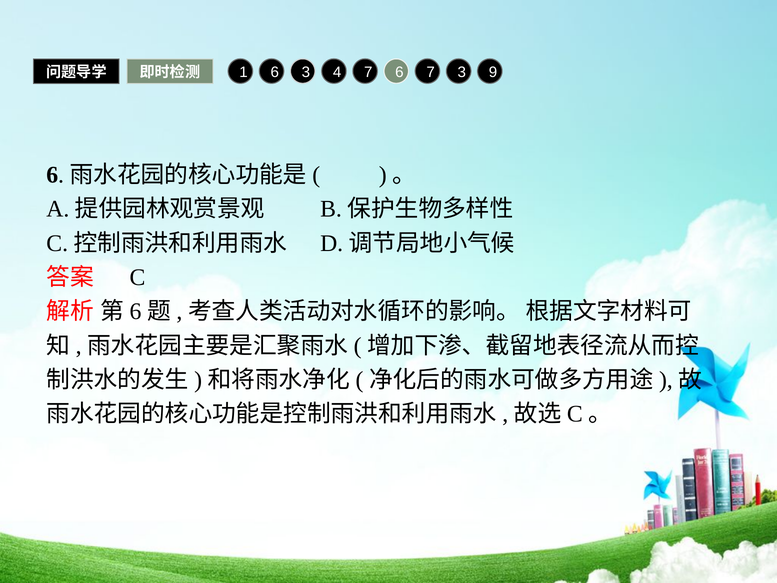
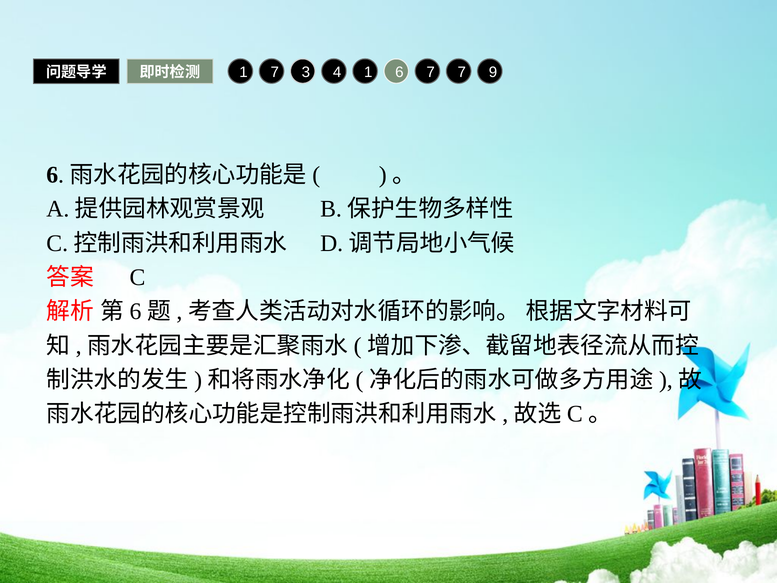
1 6: 6 -> 7
4 7: 7 -> 1
7 3: 3 -> 7
